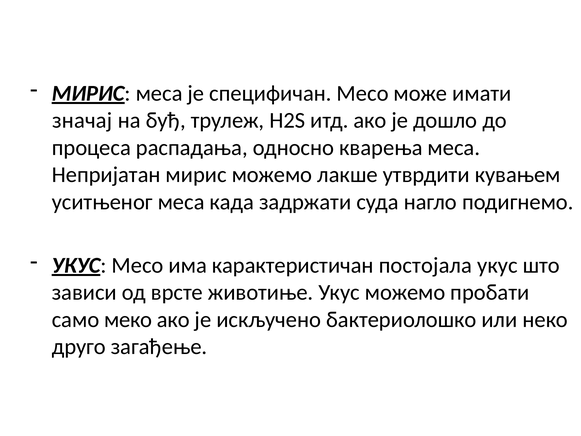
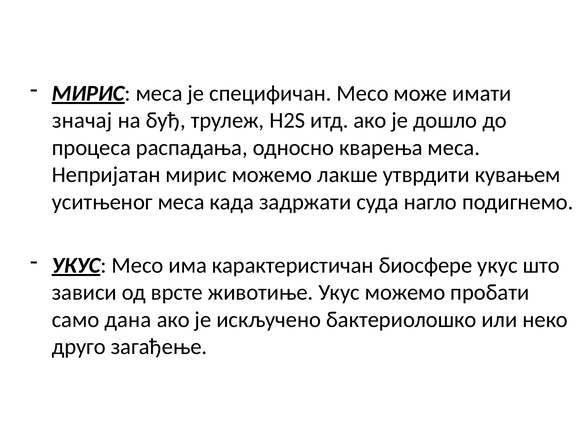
постојала: постојала -> биосфере
меко: меко -> дана
